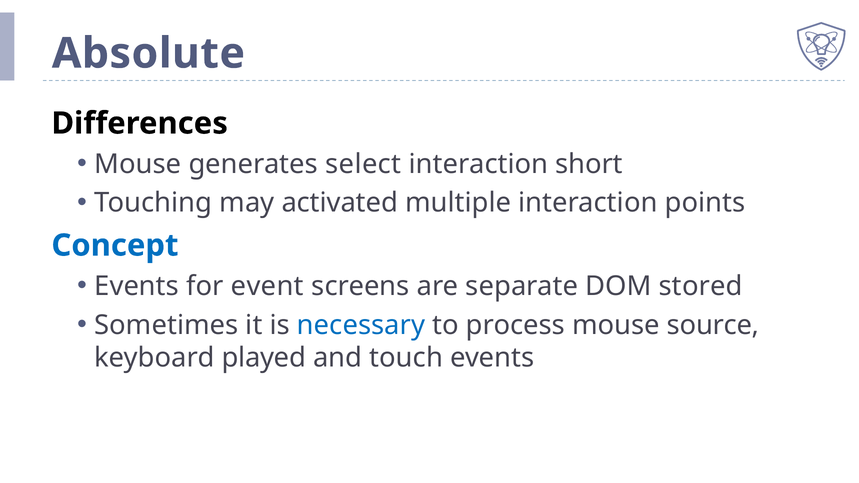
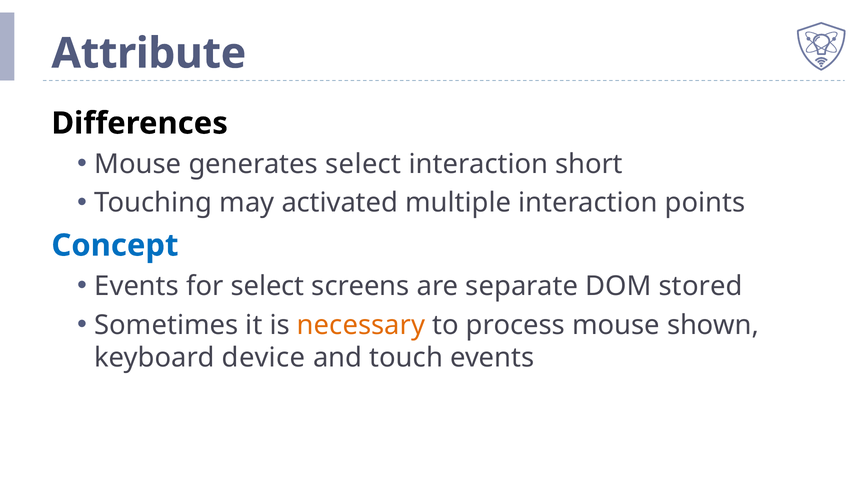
Absolute: Absolute -> Attribute
for event: event -> select
necessary colour: blue -> orange
source: source -> shown
played: played -> device
